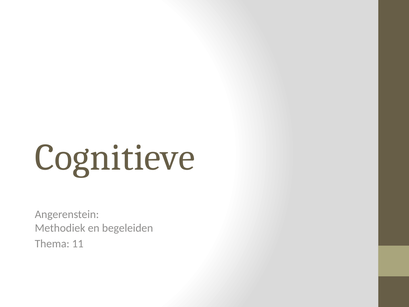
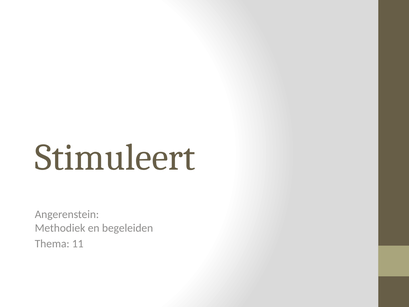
Cognitieve: Cognitieve -> Stimuleert
